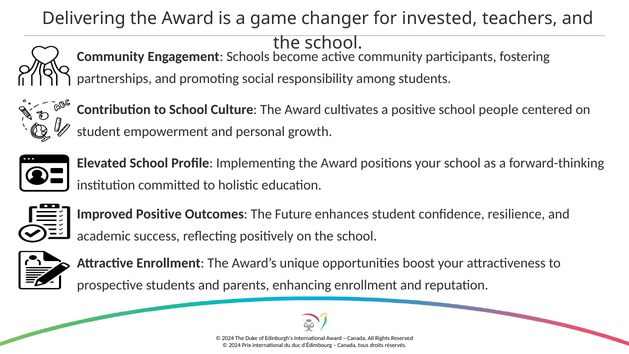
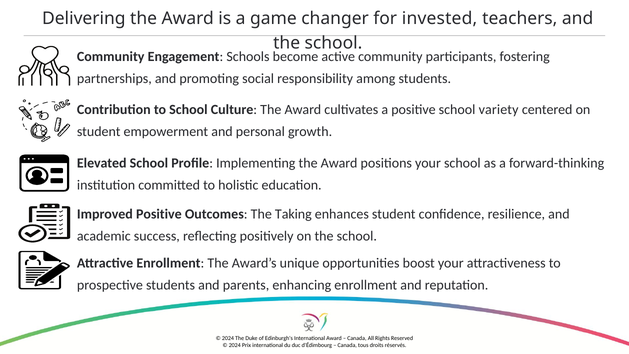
people: people -> variety
Future: Future -> Taking
